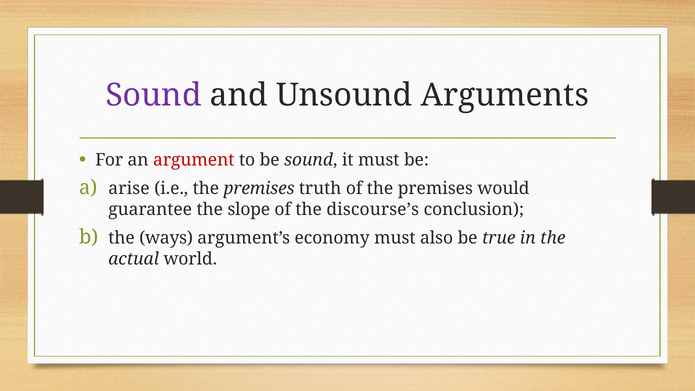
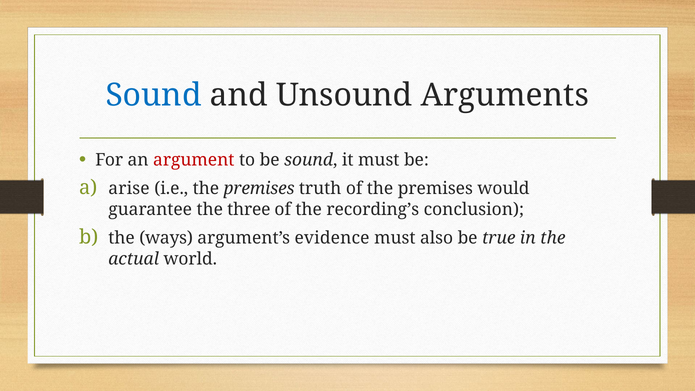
Sound at (154, 95) colour: purple -> blue
slope: slope -> three
discourse’s: discourse’s -> recording’s
economy: economy -> evidence
